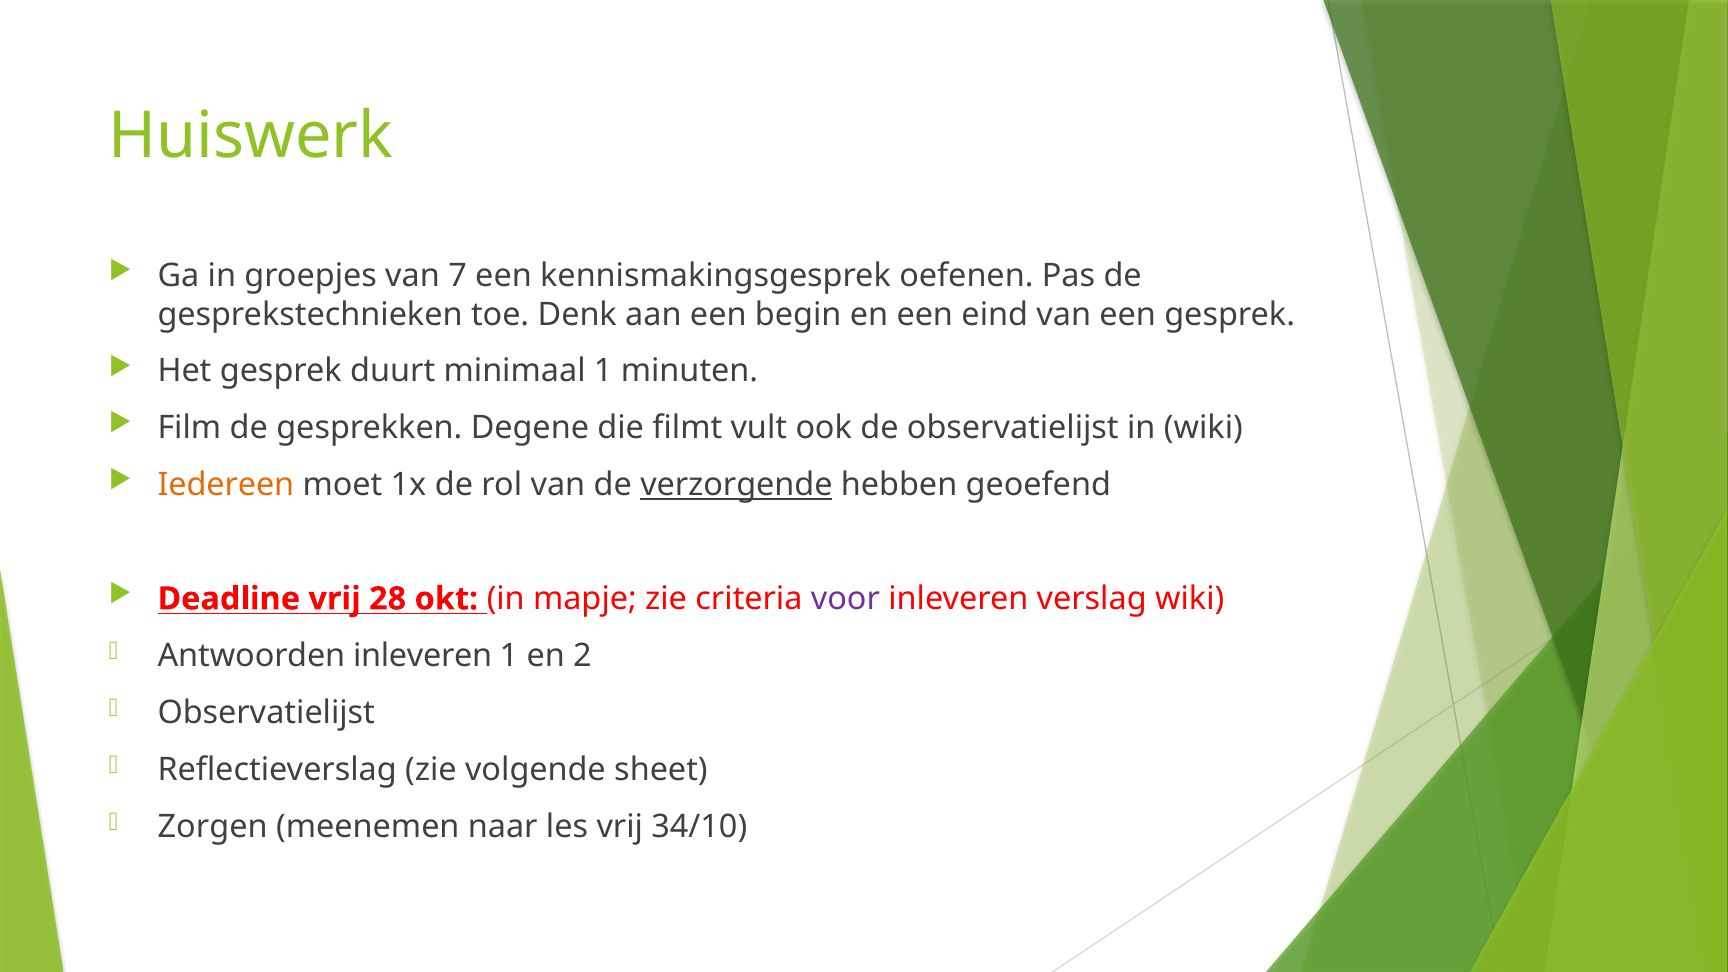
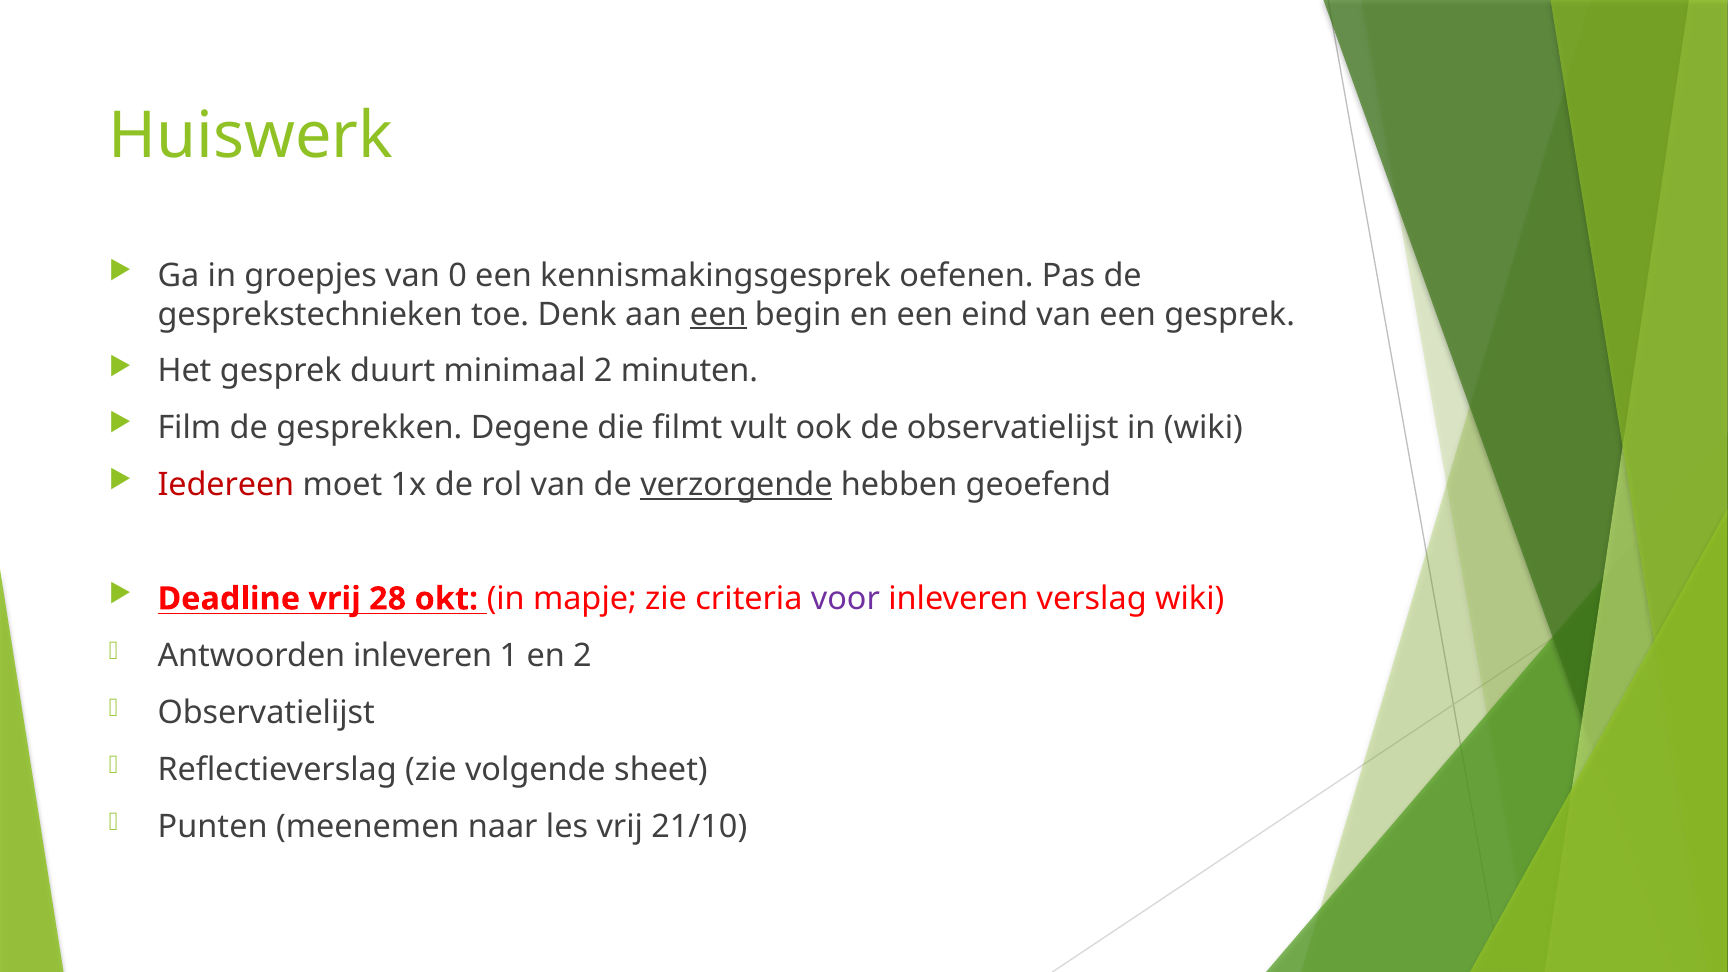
7: 7 -> 0
een at (718, 314) underline: none -> present
minimaal 1: 1 -> 2
Iedereen colour: orange -> red
Zorgen: Zorgen -> Punten
34/10: 34/10 -> 21/10
